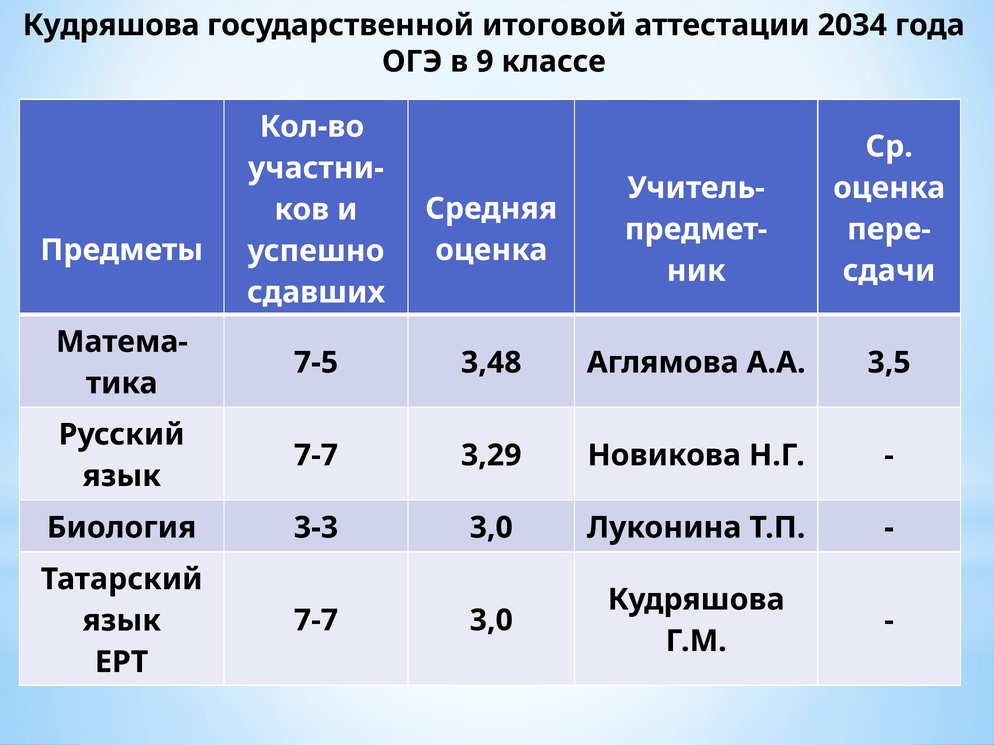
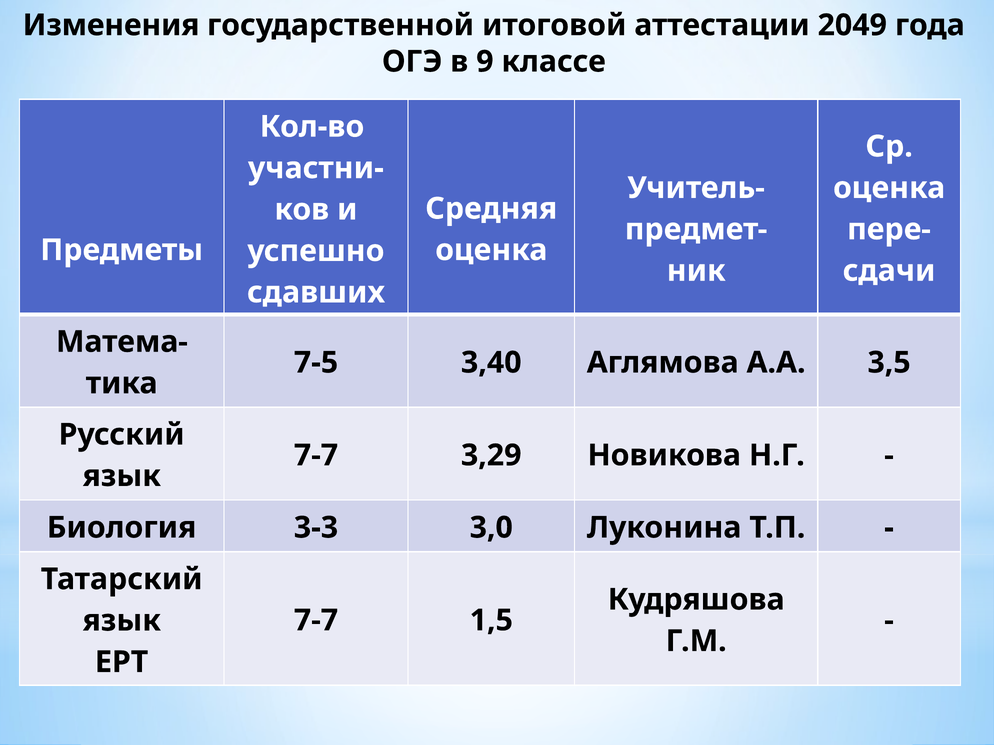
Кудряшова at (111, 25): Кудряшова -> Изменения
2034: 2034 -> 2049
3,48: 3,48 -> 3,40
7-7 3,0: 3,0 -> 1,5
